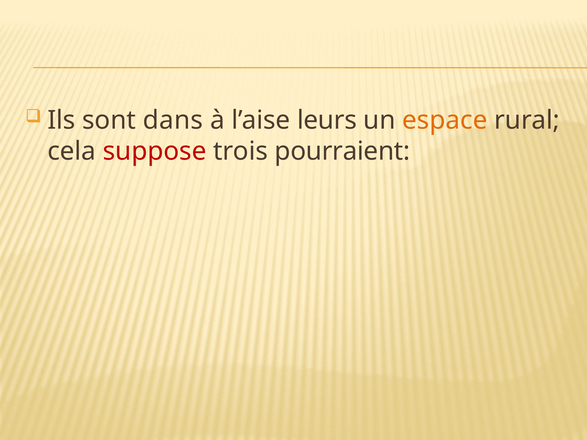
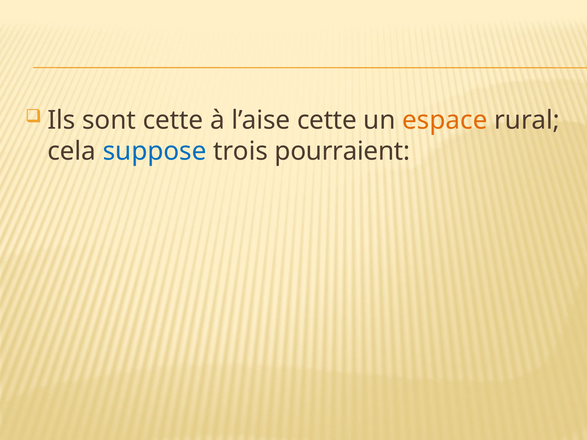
sont dans: dans -> cette
l’aise leurs: leurs -> cette
suppose colour: red -> blue
